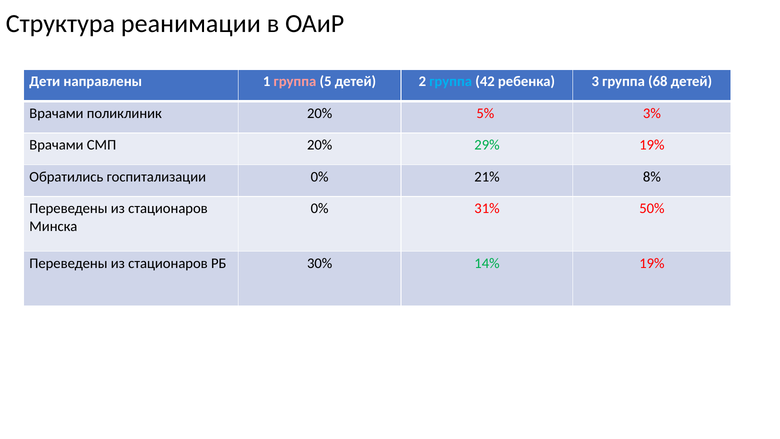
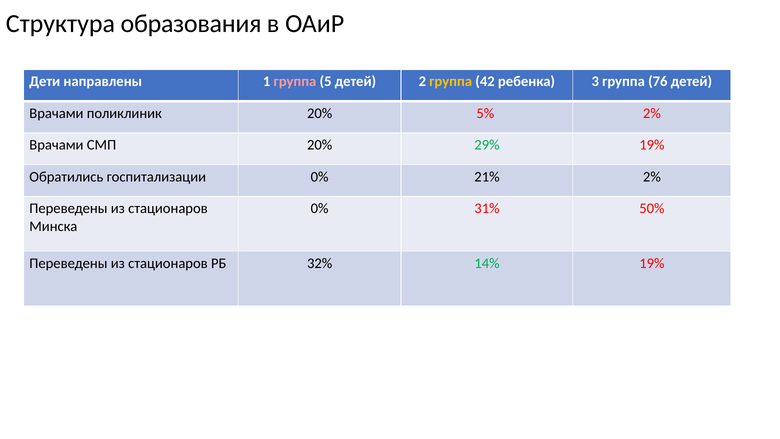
реанимации: реанимации -> образования
группа at (451, 82) colour: light blue -> yellow
68: 68 -> 76
5% 3%: 3% -> 2%
21% 8%: 8% -> 2%
30%: 30% -> 32%
